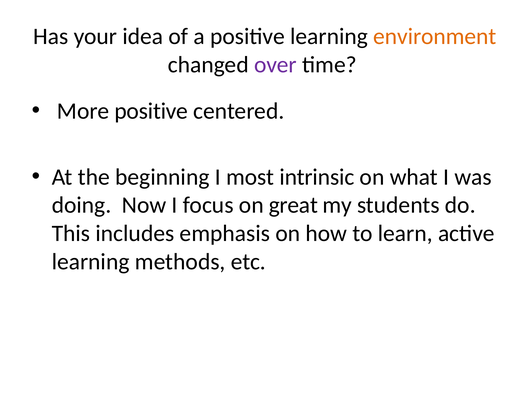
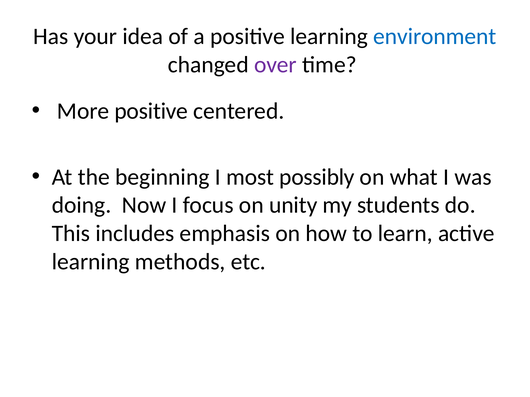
environment colour: orange -> blue
intrinsic: intrinsic -> possibly
great: great -> unity
